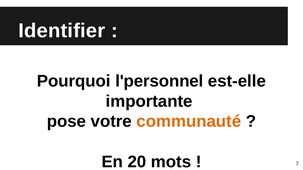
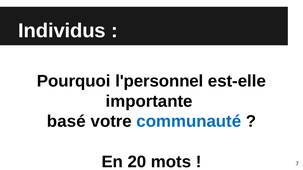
Identifier: Identifier -> Individus
pose: pose -> basé
communauté colour: orange -> blue
